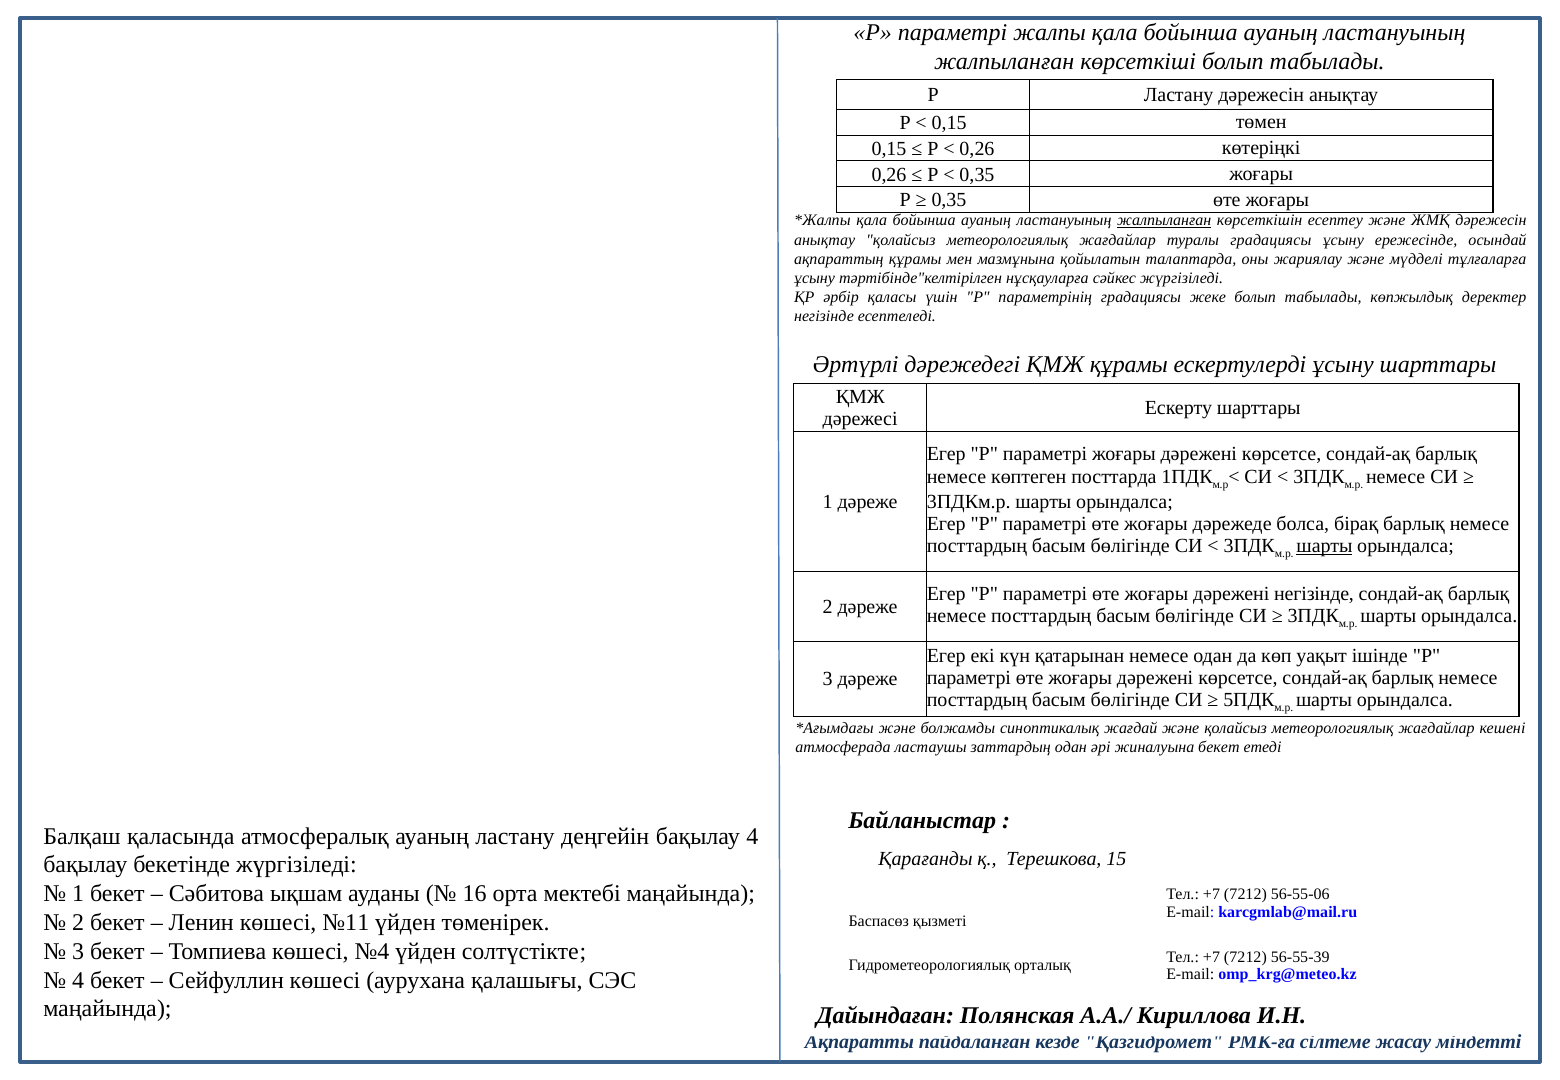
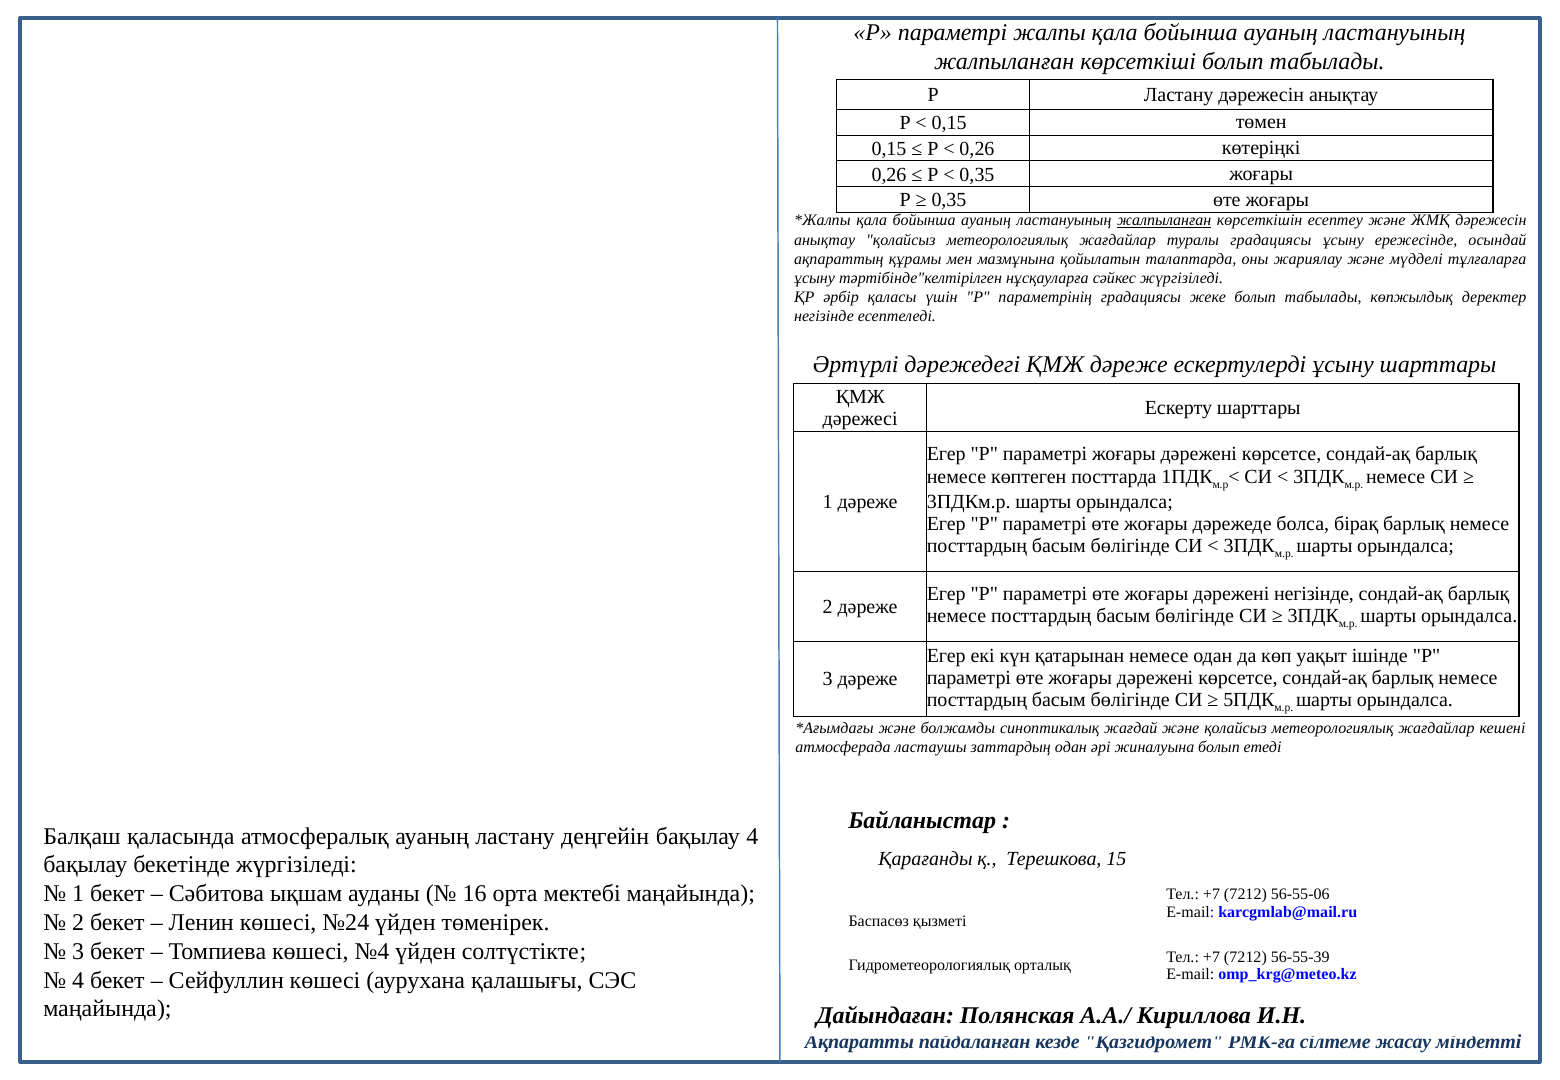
ҚМЖ құрамы: құрамы -> дәреже
шарты at (1325, 546) underline: present -> none
жиналуына бекет: бекет -> болып
№11: №11 -> №24
